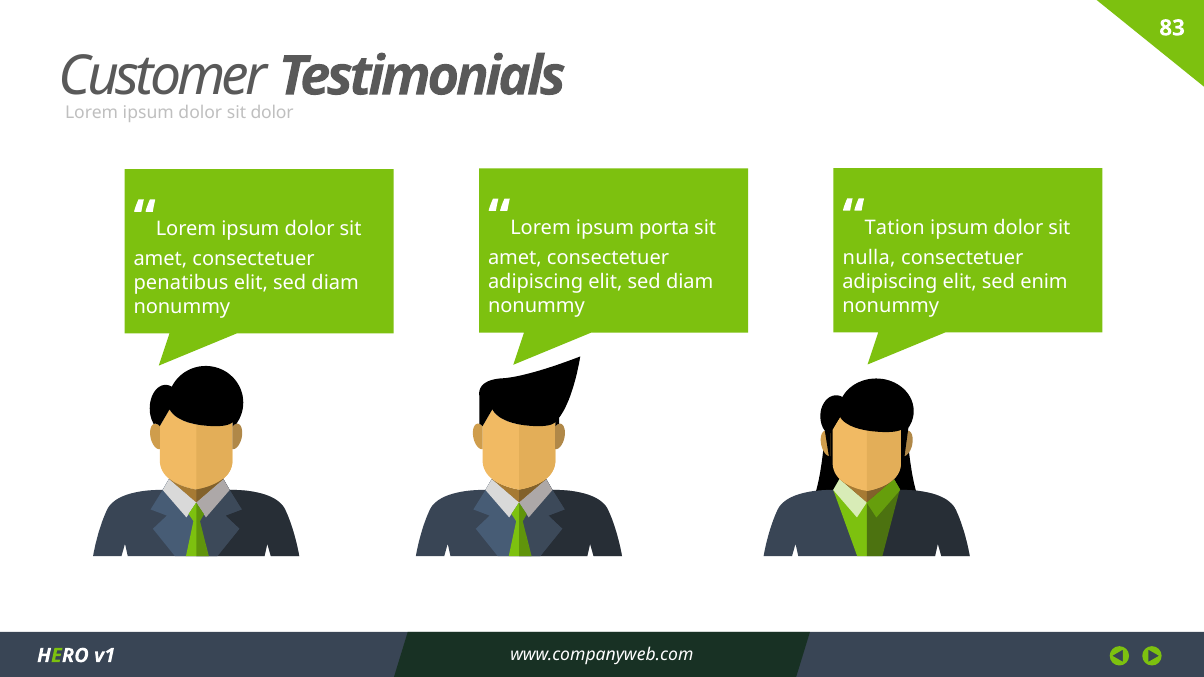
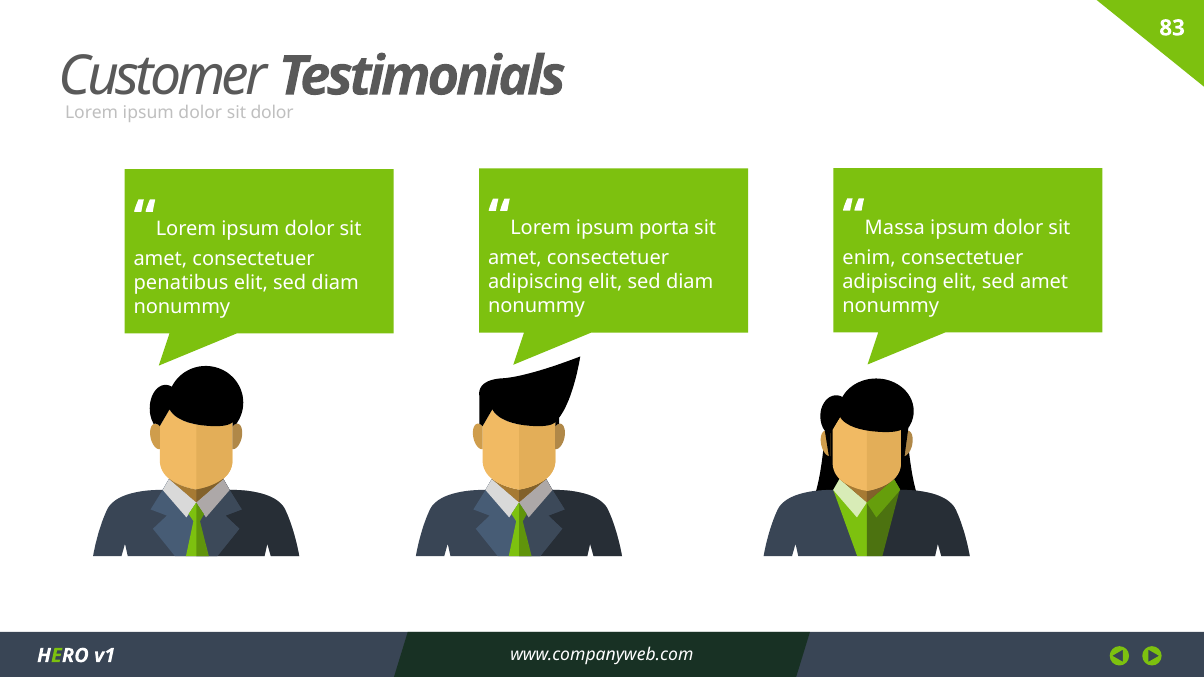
Tation: Tation -> Massa
nulla: nulla -> enim
sed enim: enim -> amet
